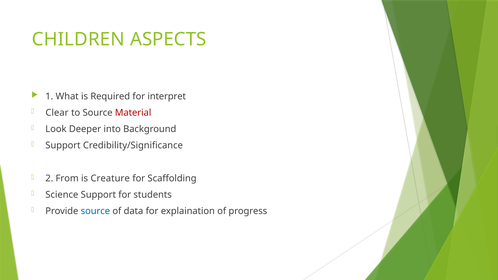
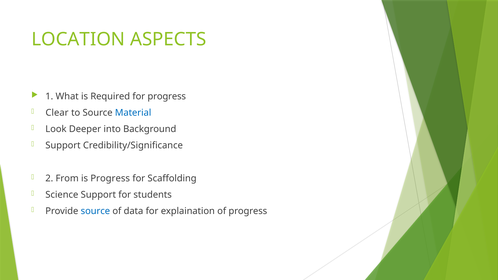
CHILDREN: CHILDREN -> LOCATION
for interpret: interpret -> progress
Material colour: red -> blue
is Creature: Creature -> Progress
